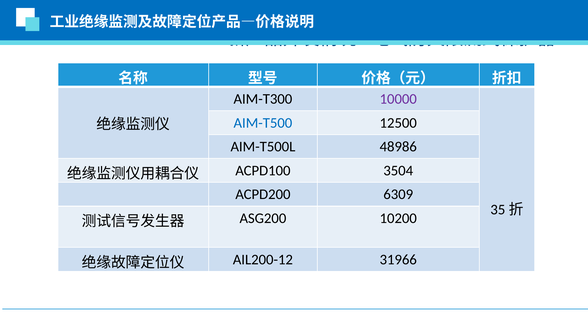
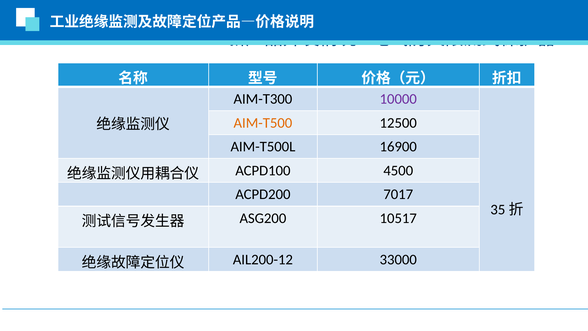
AIM-T500 colour: blue -> orange
48986: 48986 -> 16900
3504: 3504 -> 4500
6309: 6309 -> 7017
10200: 10200 -> 10517
31966: 31966 -> 33000
